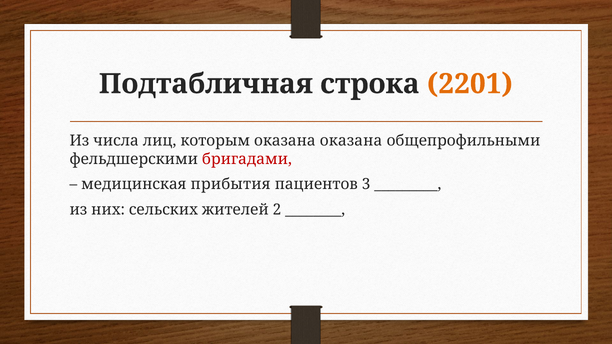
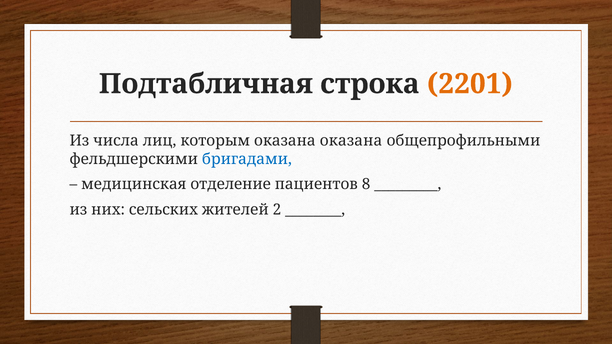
бригадами colour: red -> blue
прибытия: прибытия -> отделение
3: 3 -> 8
